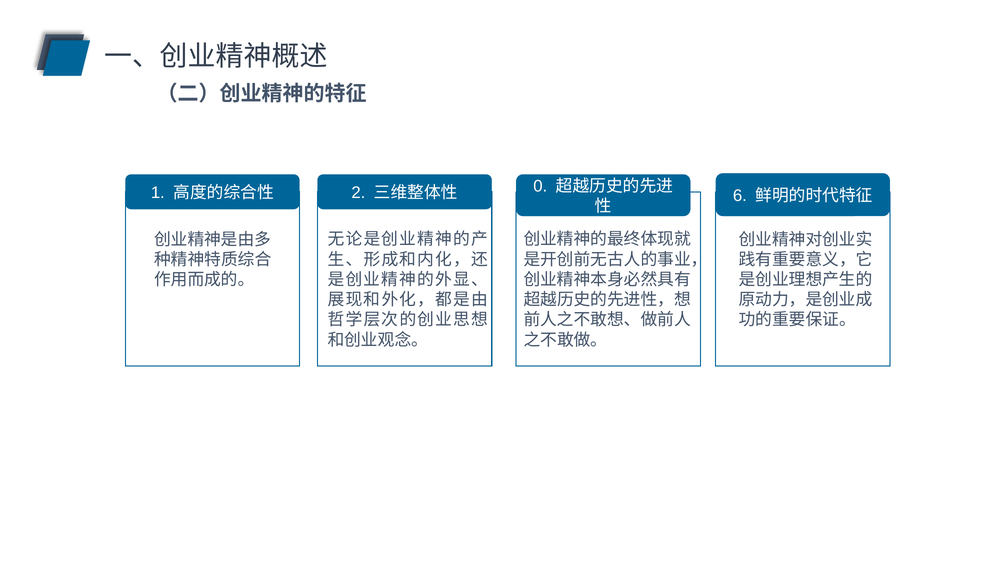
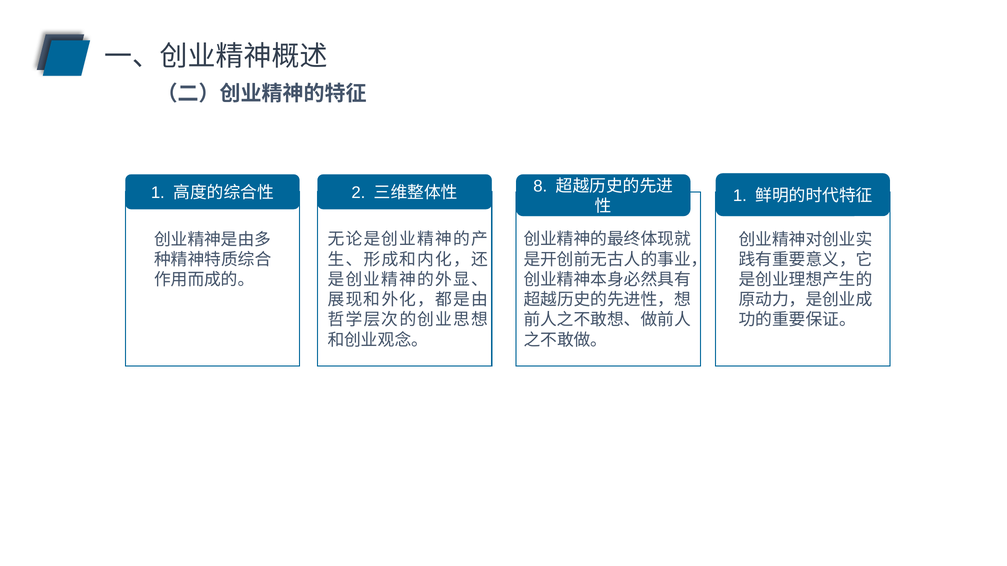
0: 0 -> 8
6 at (740, 196): 6 -> 1
